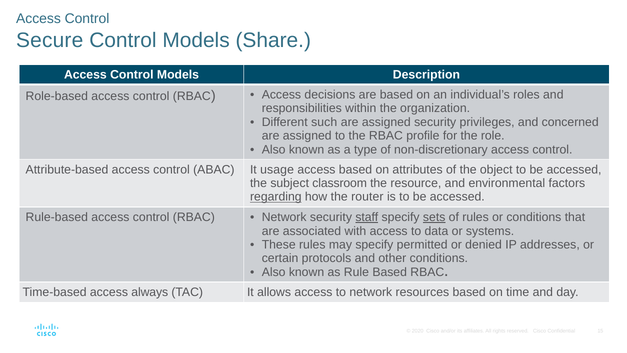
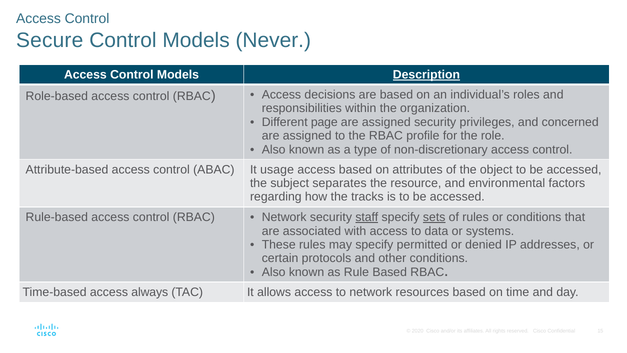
Share: Share -> Never
Description underline: none -> present
such: such -> page
classroom: classroom -> separates
regarding underline: present -> none
router: router -> tracks
